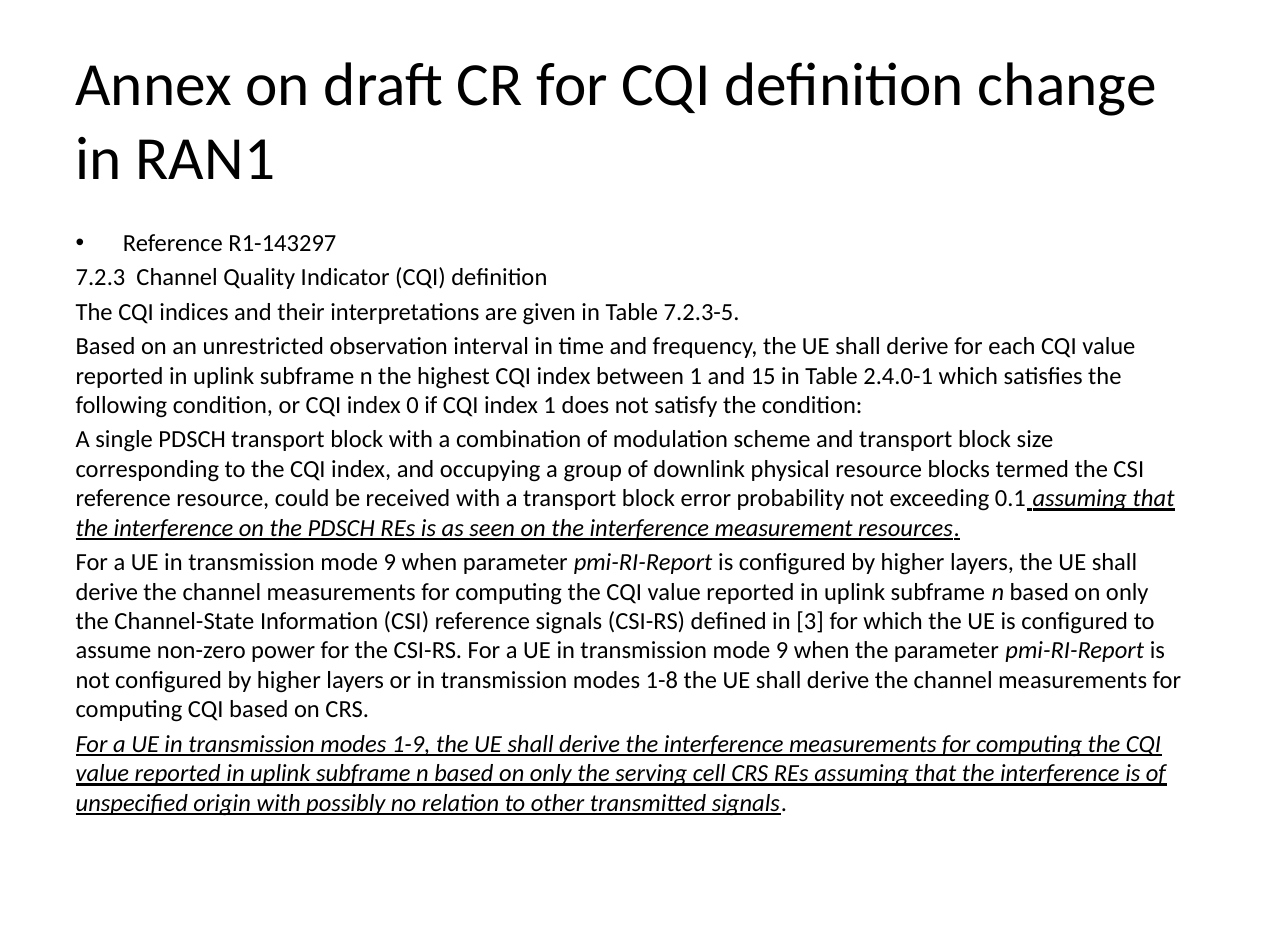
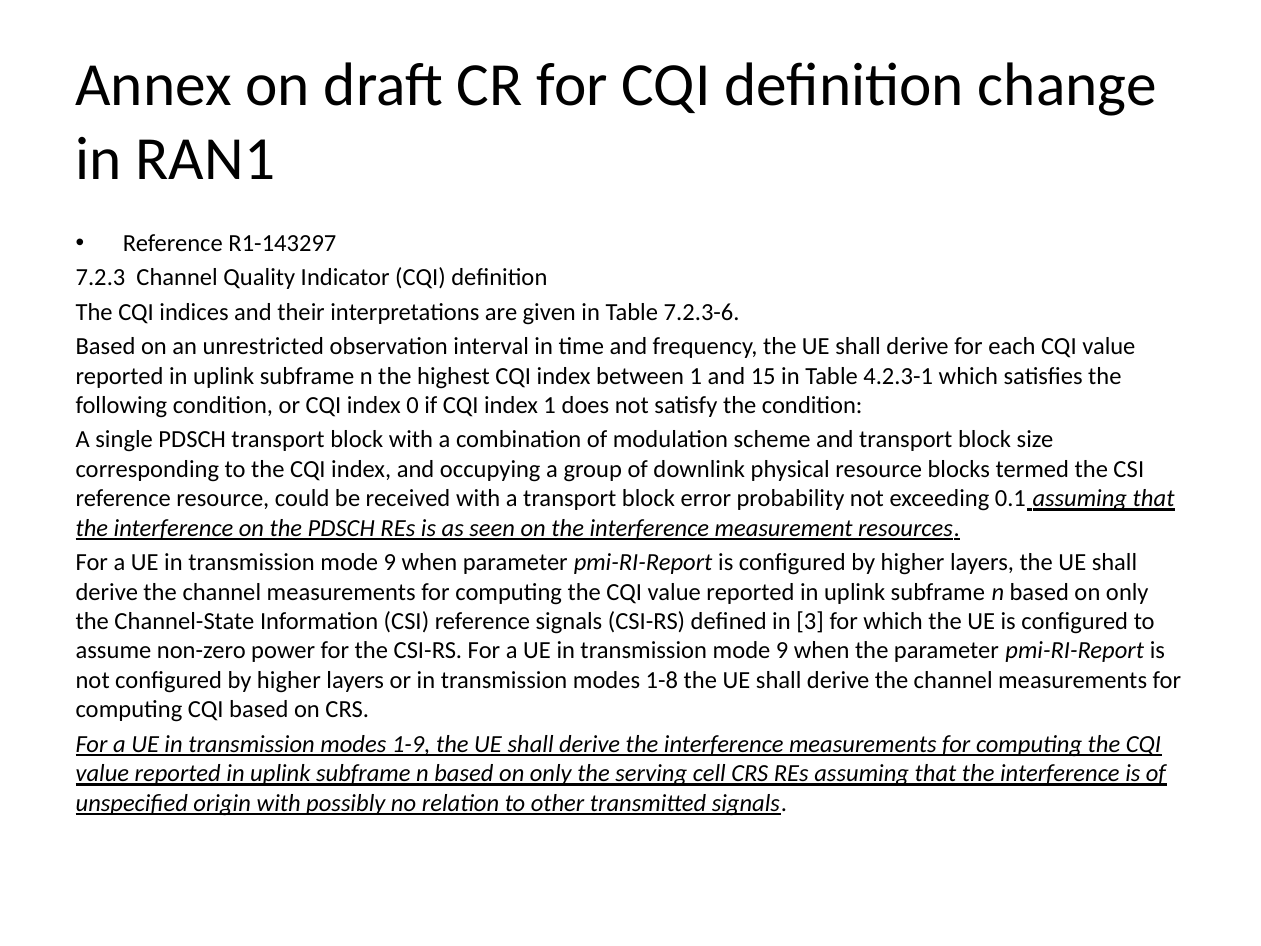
7.2.3-5: 7.2.3-5 -> 7.2.3-6
2.4.0-1: 2.4.0-1 -> 4.2.3-1
